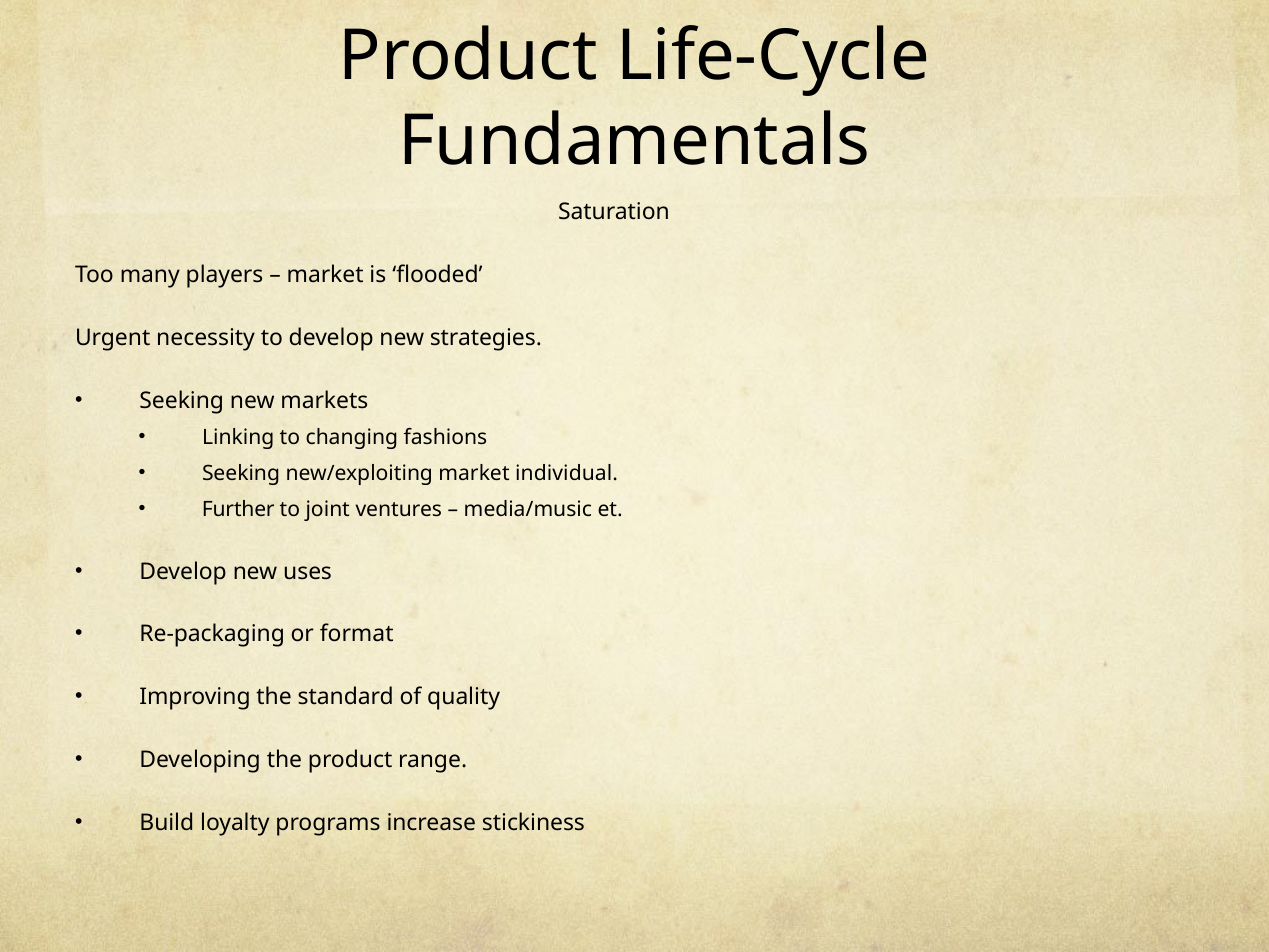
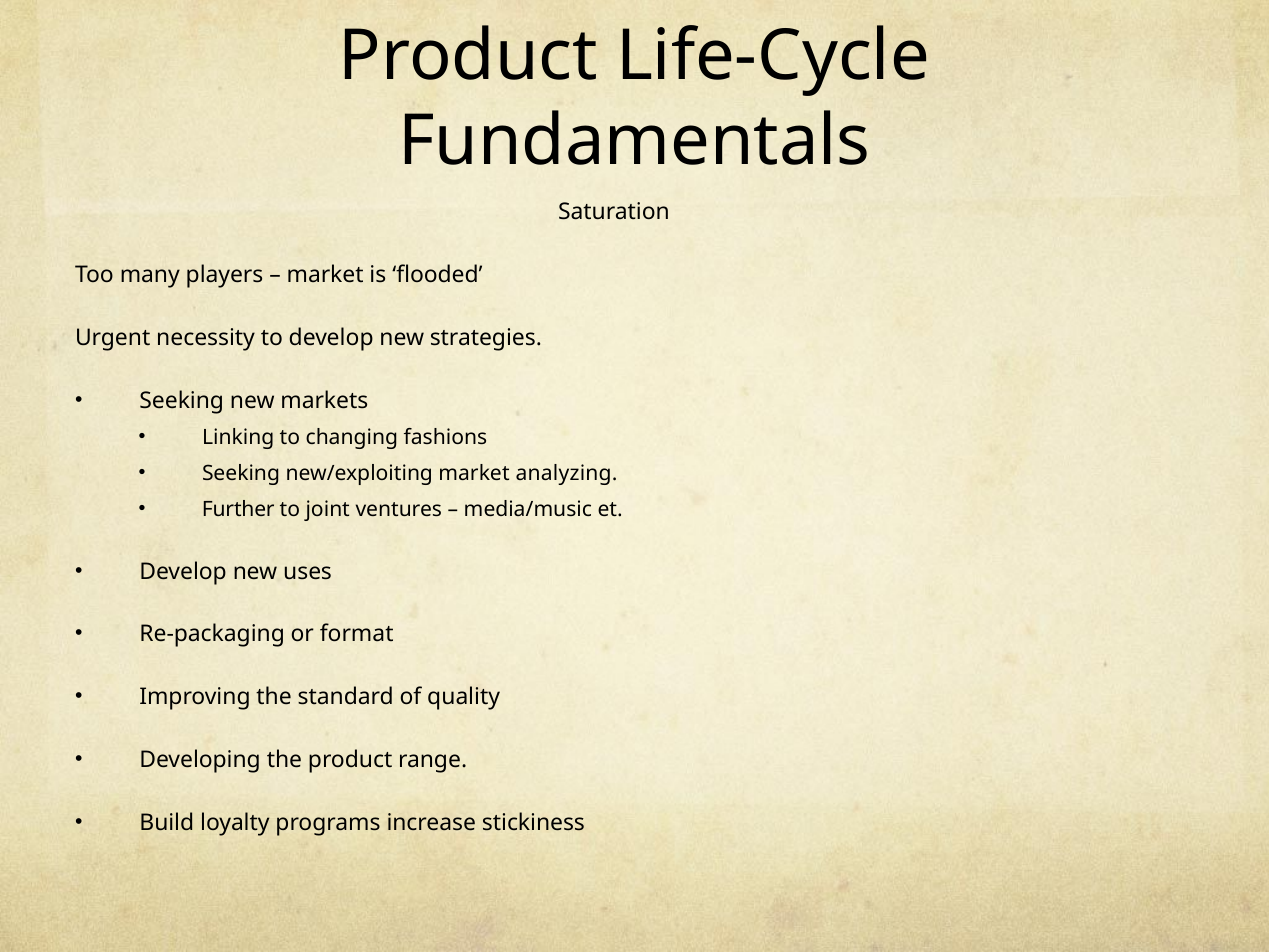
individual: individual -> analyzing
